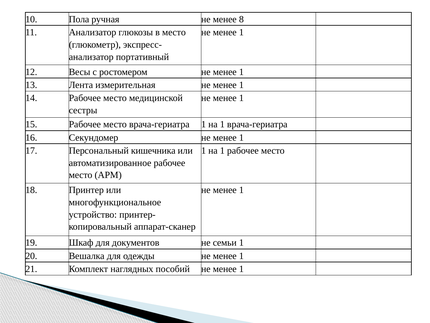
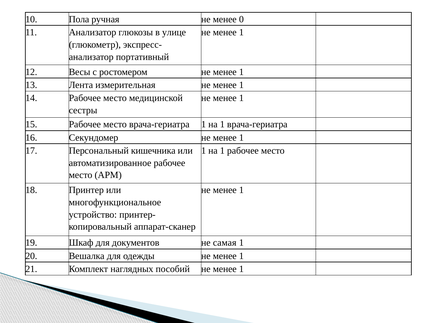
8: 8 -> 0
в место: место -> улице
семьи: семьи -> самая
